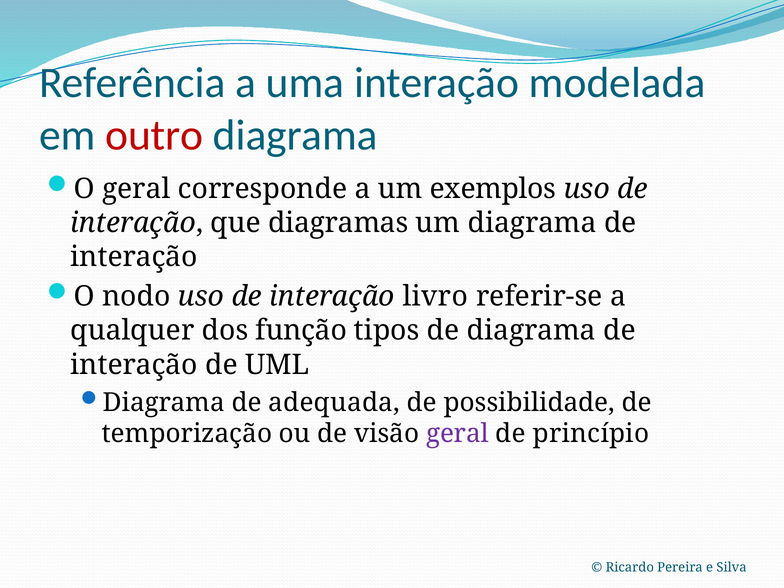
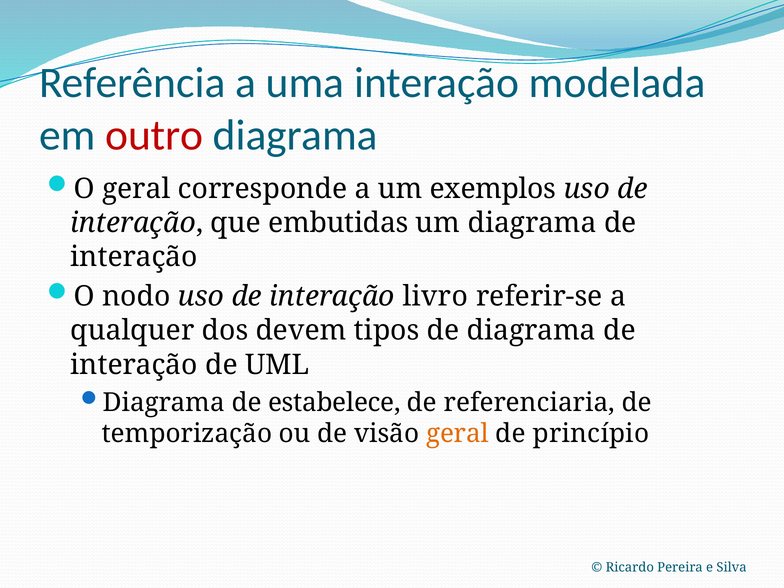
diagramas: diagramas -> embutidas
função: função -> devem
adequada: adequada -> estabelece
possibilidade: possibilidade -> referenciaria
geral at (457, 434) colour: purple -> orange
